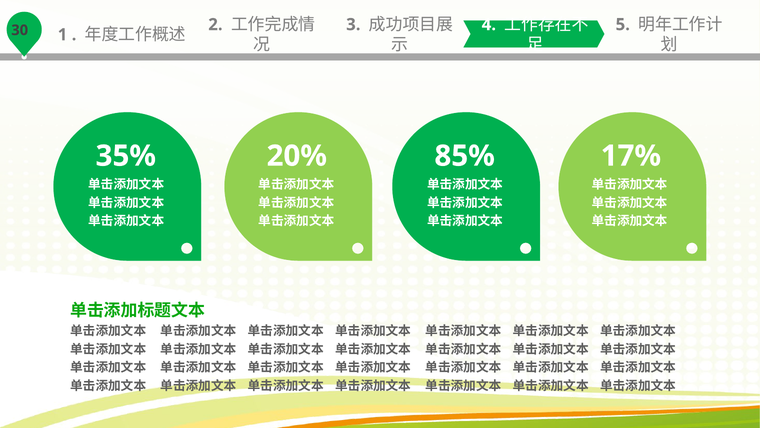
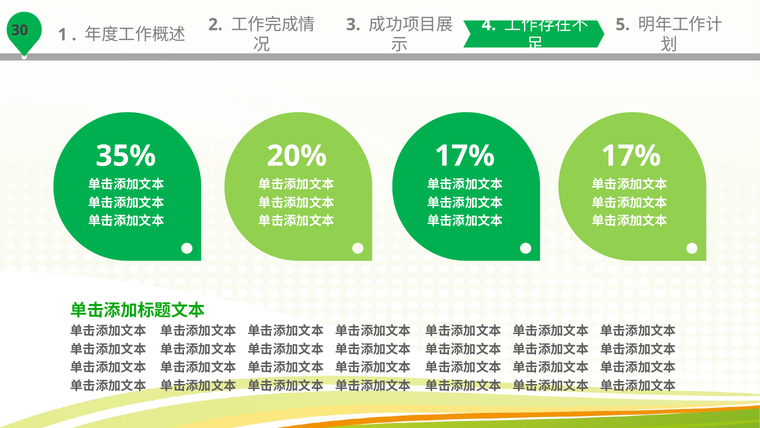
20% 85%: 85% -> 17%
